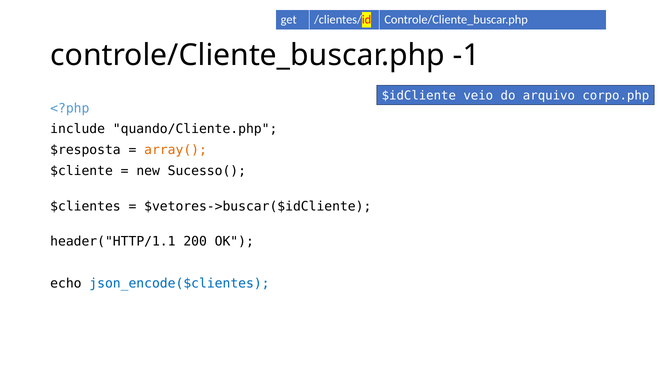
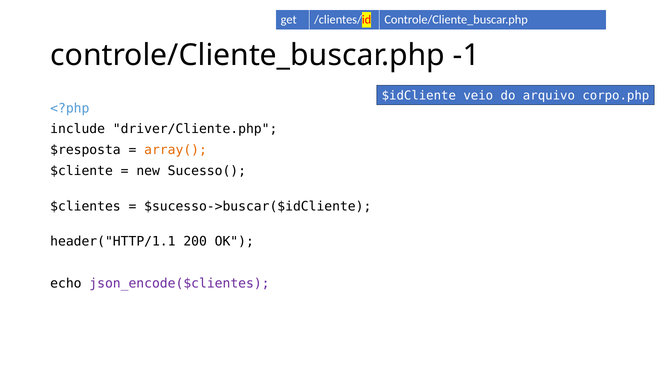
quando/Cliente.php: quando/Cliente.php -> driver/Cliente.php
$vetores->buscar($idCliente: $vetores->buscar($idCliente -> $sucesso->buscar($idCliente
json_encode($clientes colour: blue -> purple
